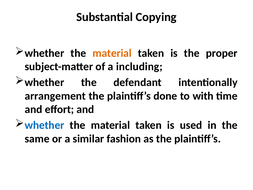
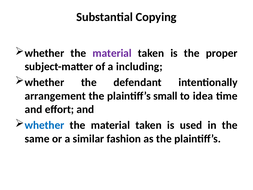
material at (112, 53) colour: orange -> purple
done: done -> small
with: with -> idea
